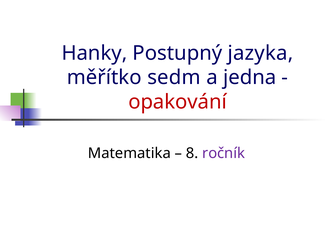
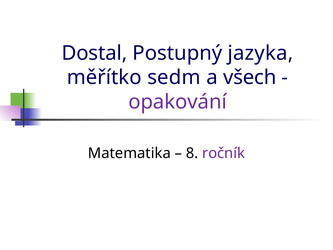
Hanky: Hanky -> Dostal
jedna: jedna -> všech
opakování colour: red -> purple
